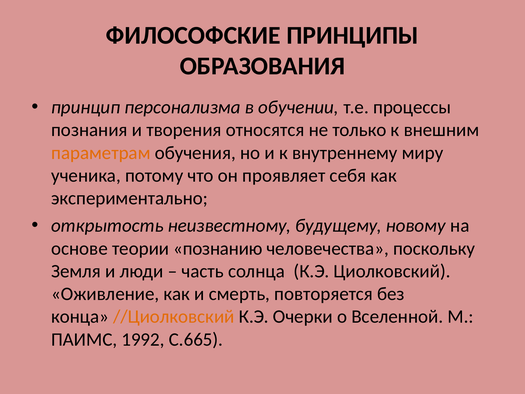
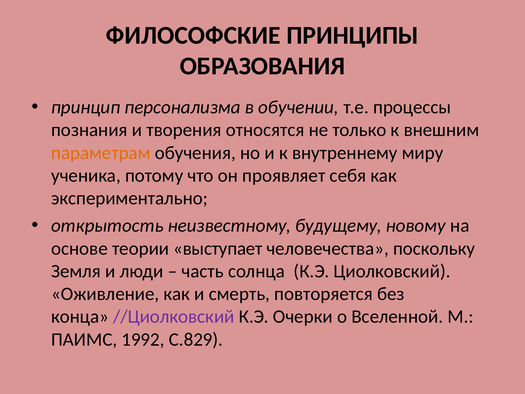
познанию: познанию -> выступает
//Циолковский colour: orange -> purple
С.665: С.665 -> С.829
